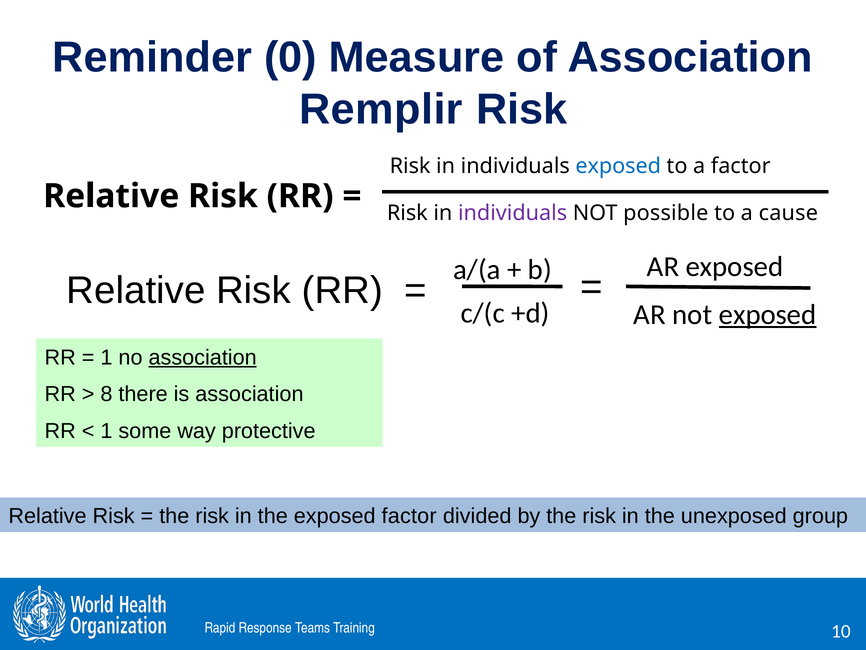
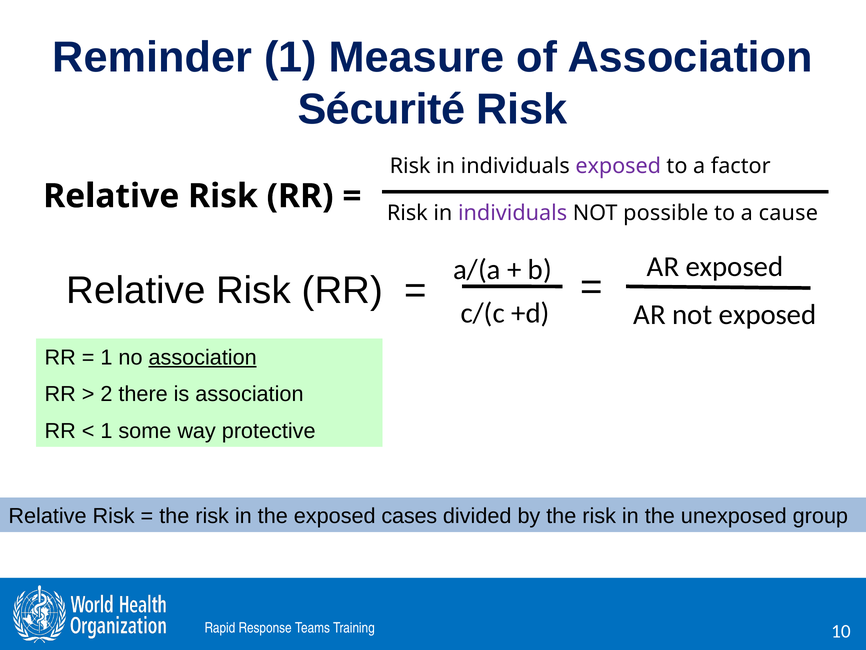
Reminder 0: 0 -> 1
Remplir: Remplir -> Sécurité
exposed at (618, 166) colour: blue -> purple
exposed at (768, 314) underline: present -> none
8: 8 -> 2
exposed factor: factor -> cases
